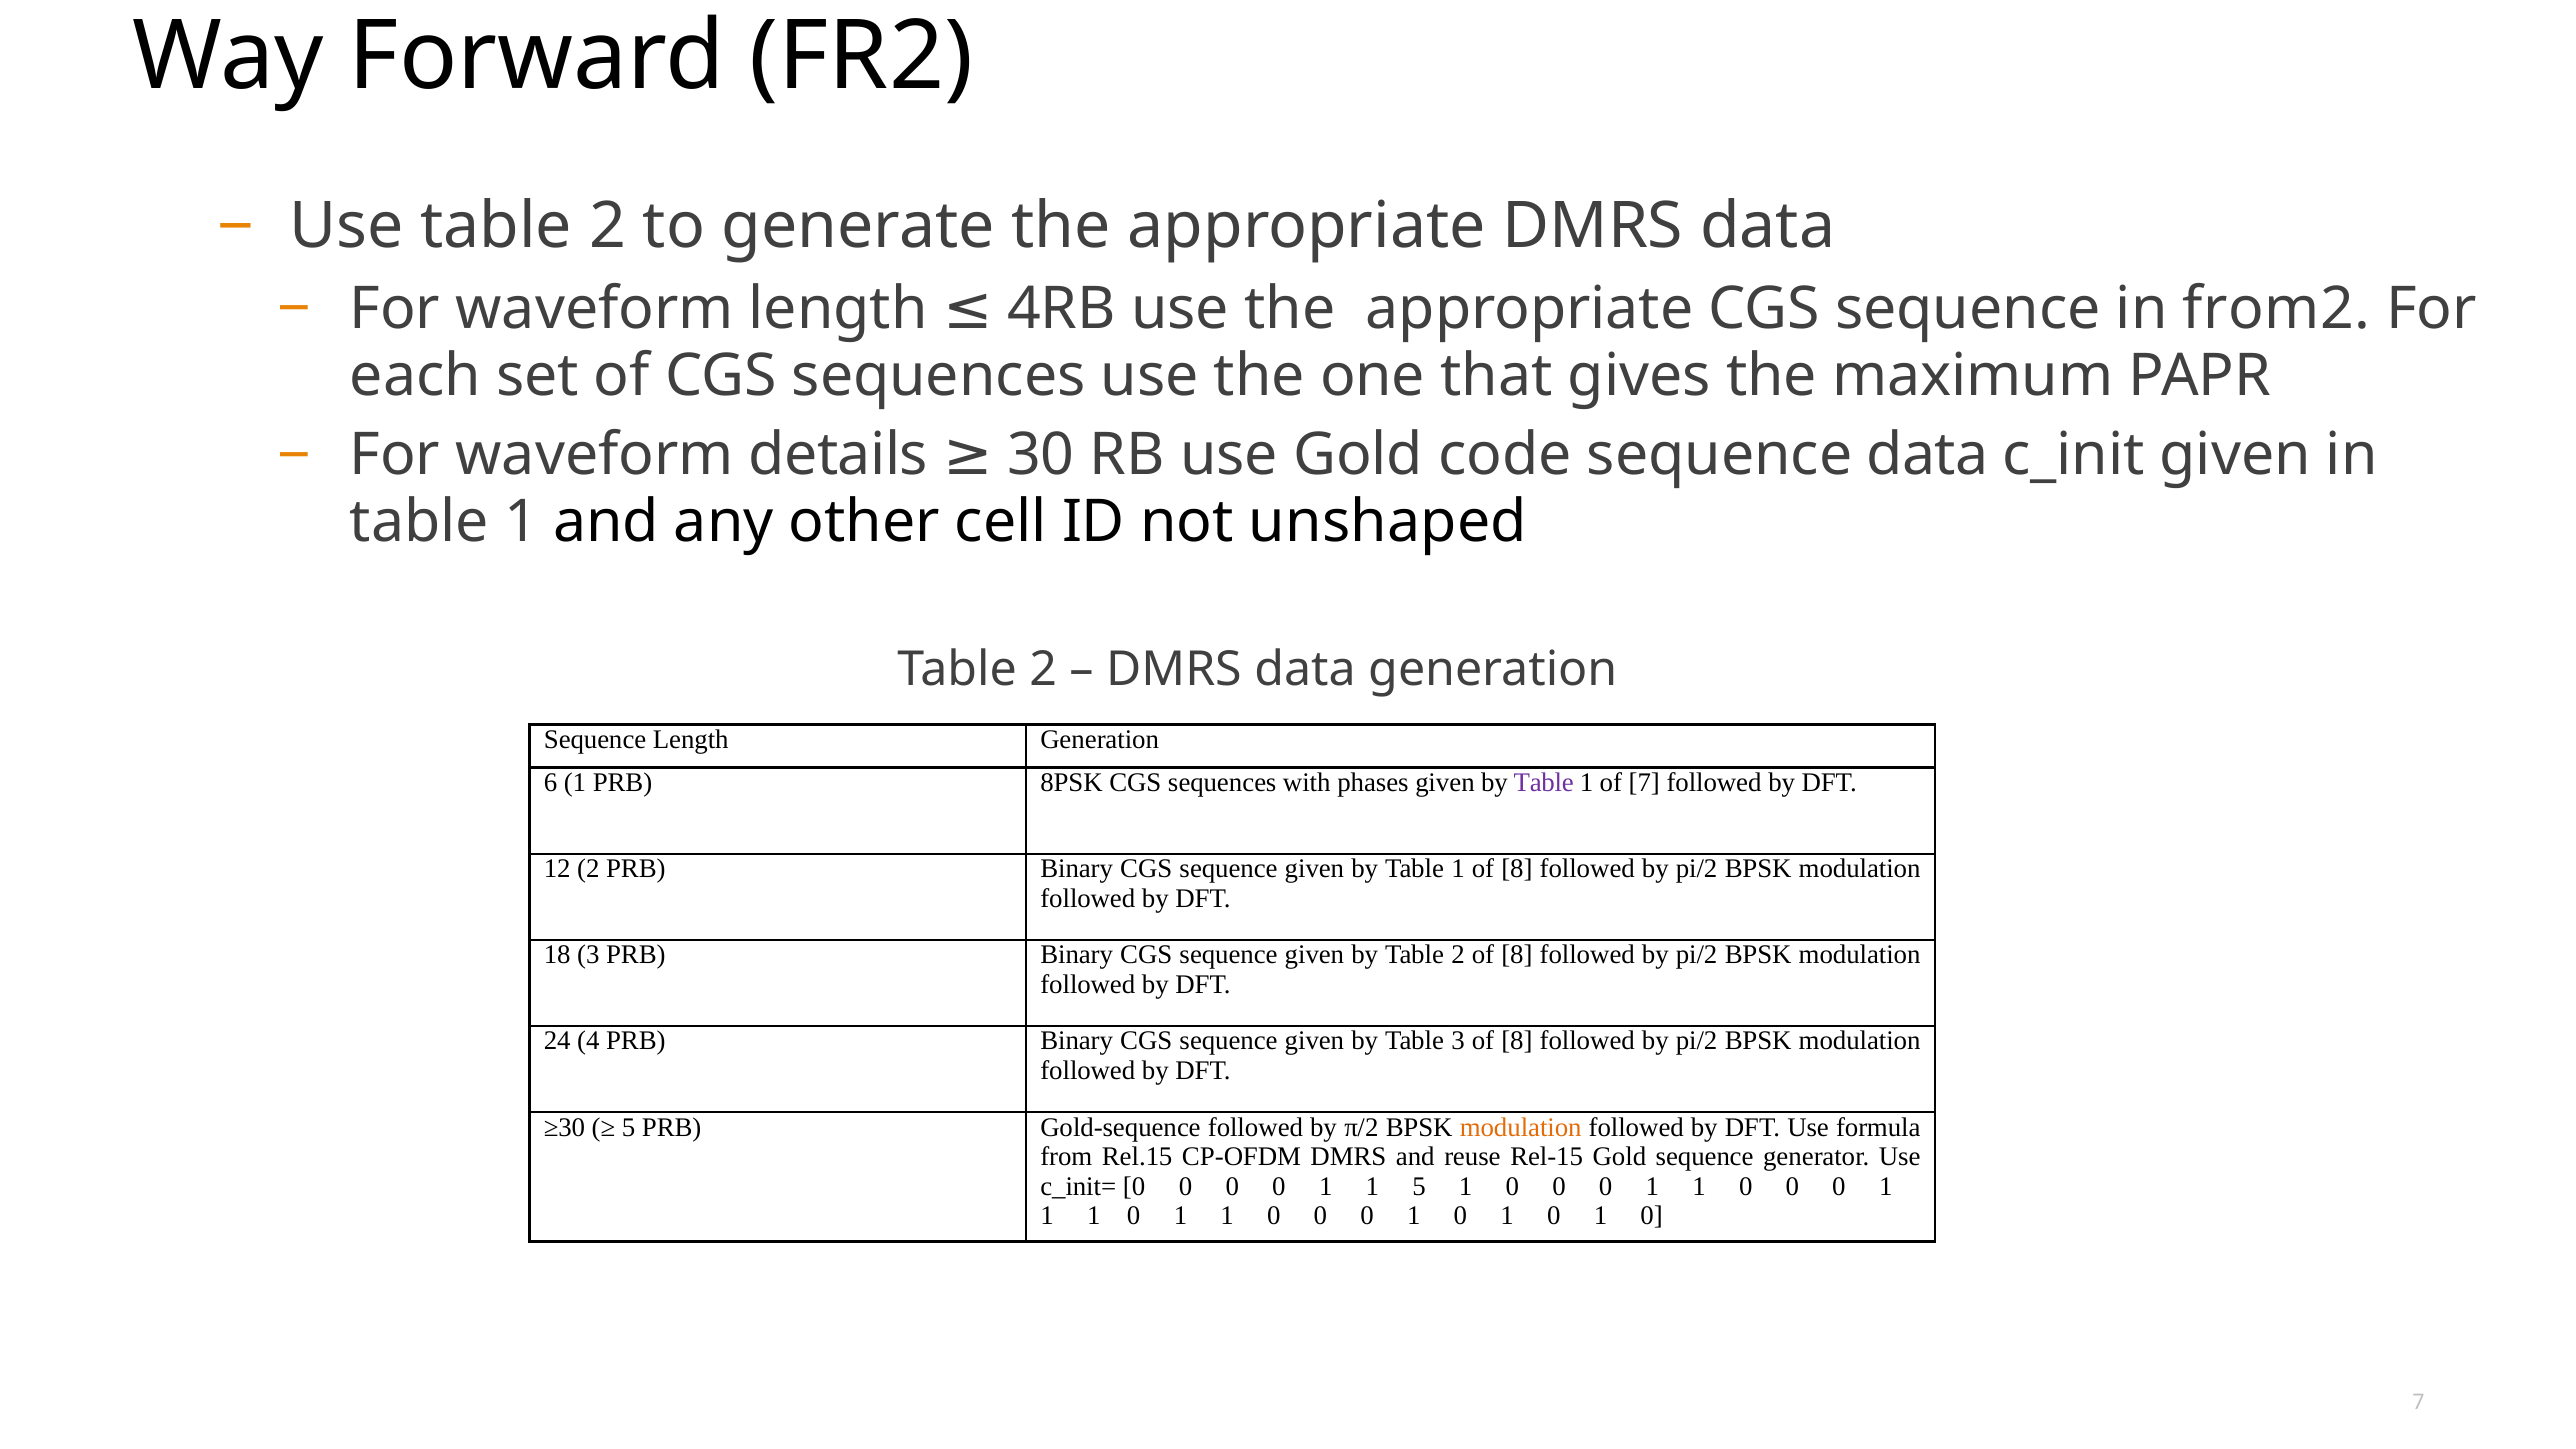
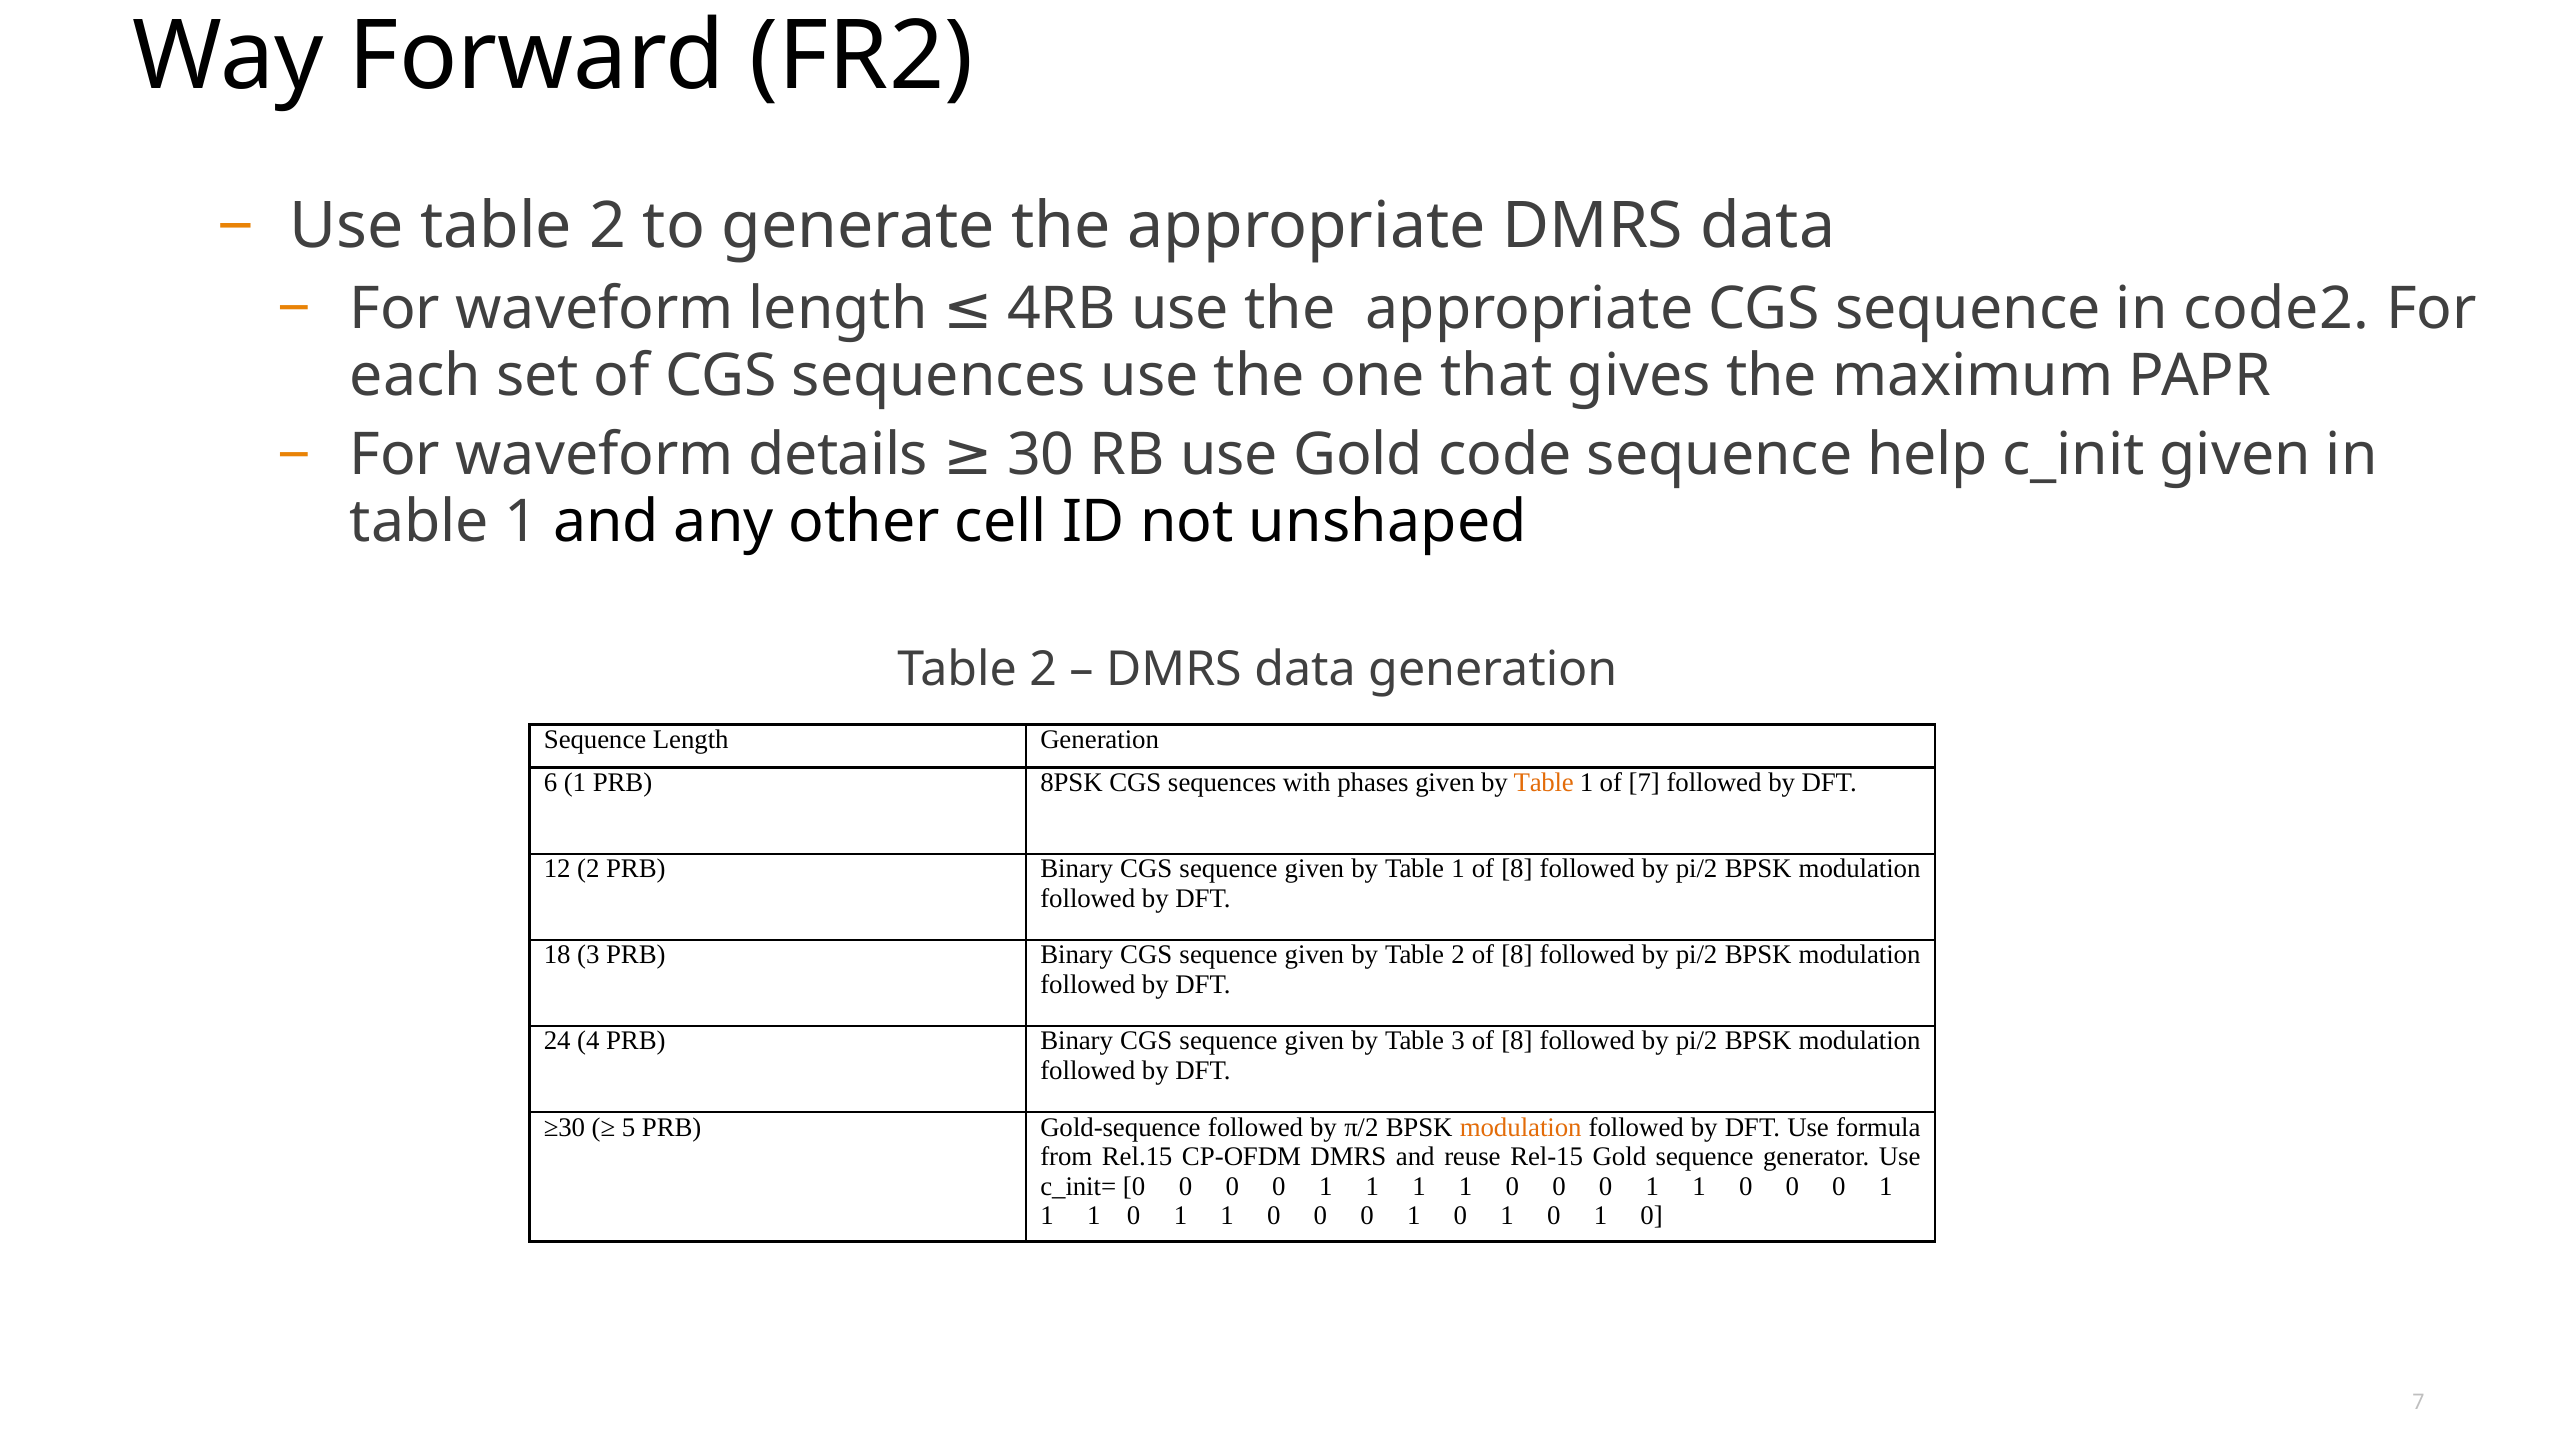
from2: from2 -> code2
sequence data: data -> help
Table at (1544, 783) colour: purple -> orange
5 at (1419, 1187): 5 -> 1
